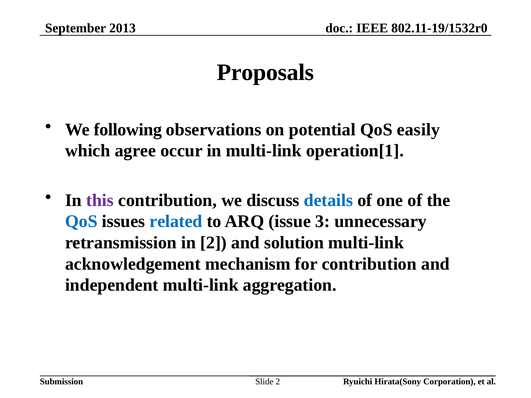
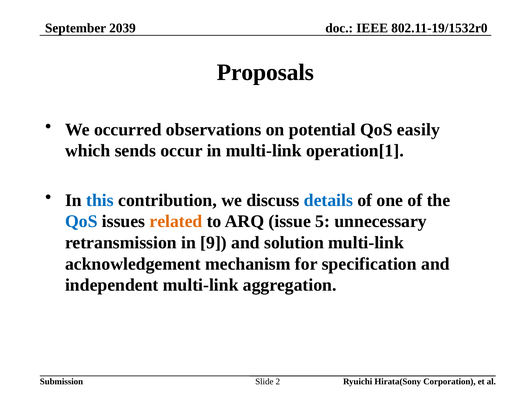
2013: 2013 -> 2039
following: following -> occurred
agree: agree -> sends
this colour: purple -> blue
related colour: blue -> orange
3: 3 -> 5
in 2: 2 -> 9
for contribution: contribution -> specification
